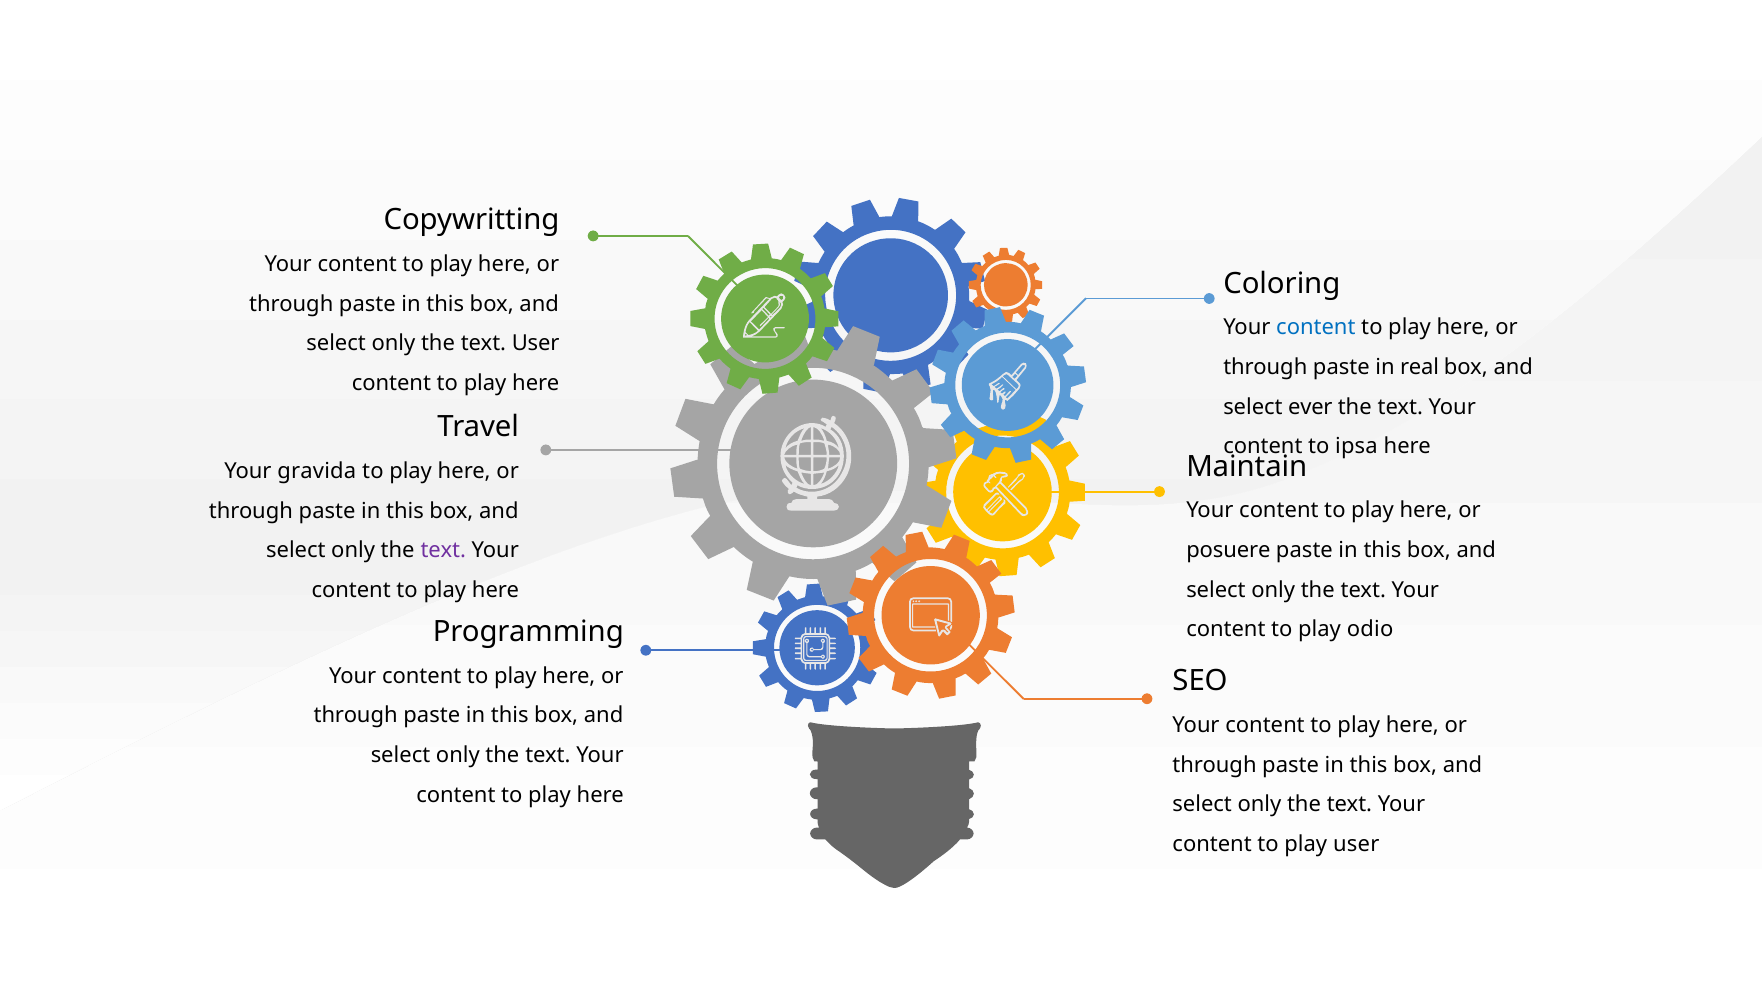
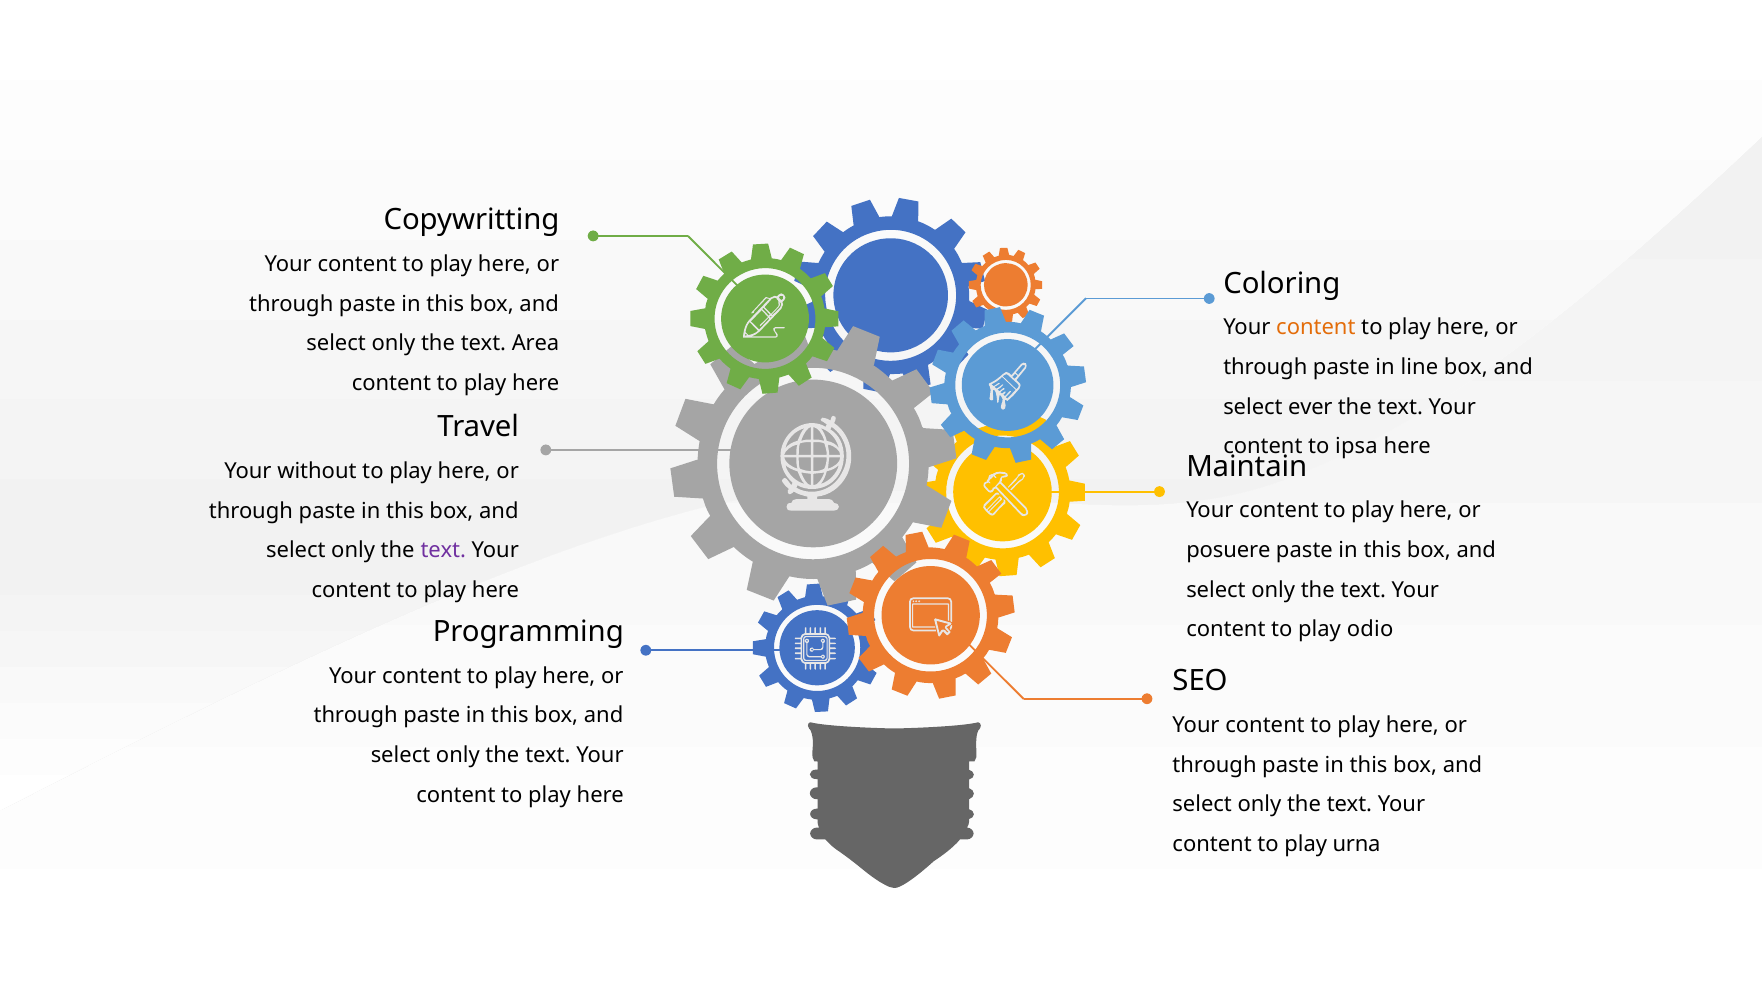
content at (1316, 328) colour: blue -> orange
text User: User -> Area
real: real -> line
gravida: gravida -> without
play user: user -> urna
